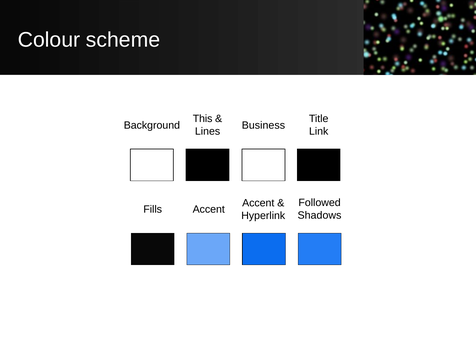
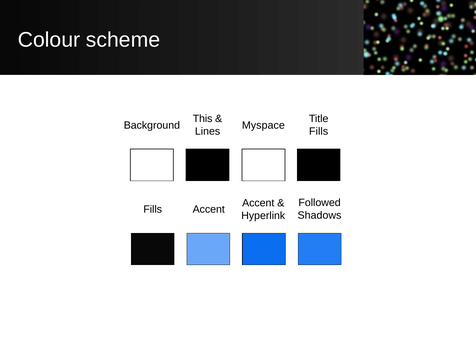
Business: Business -> Myspace
Link at (319, 131): Link -> Fills
